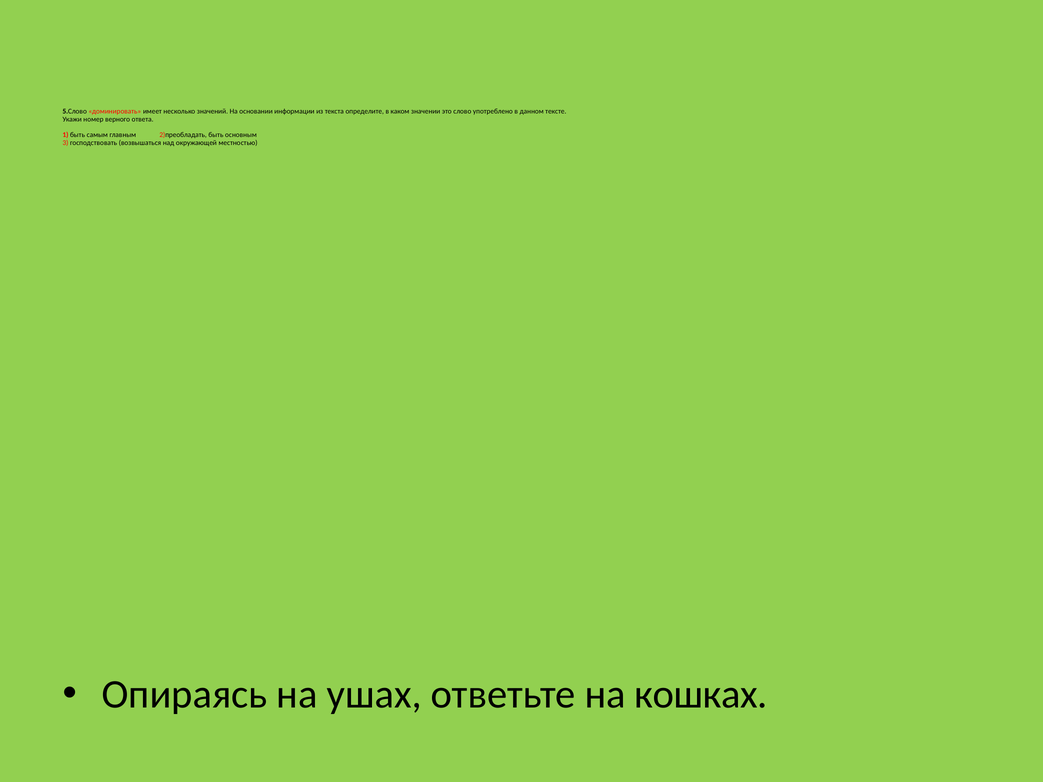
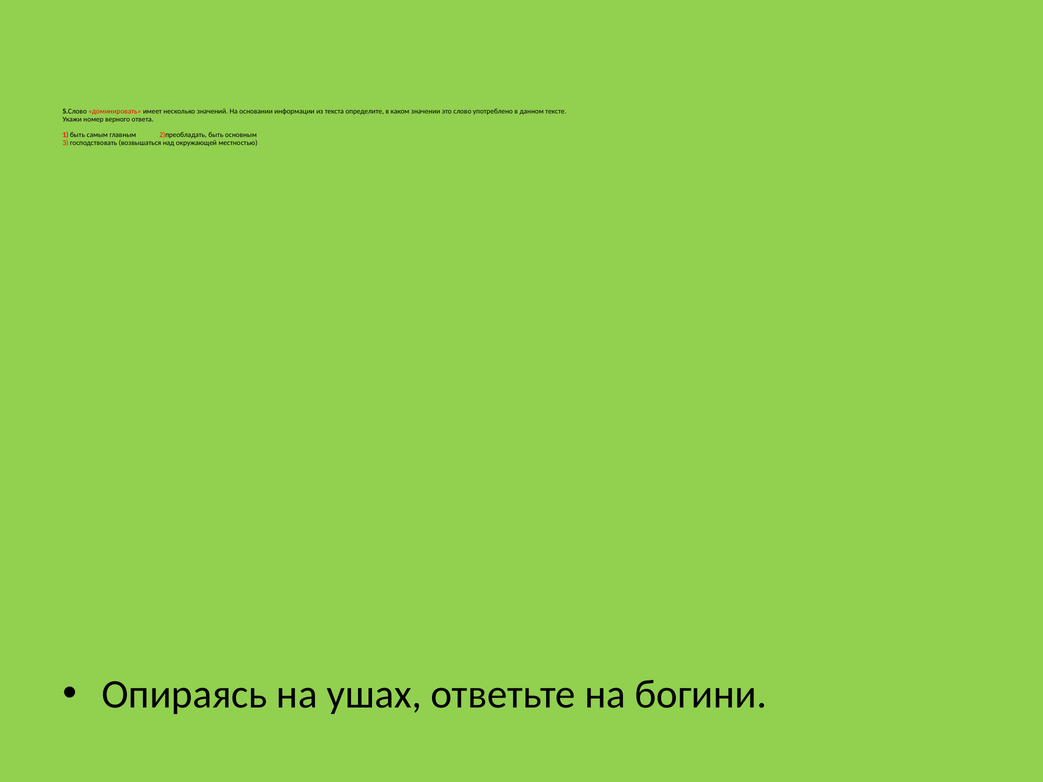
кошках: кошках -> богини
